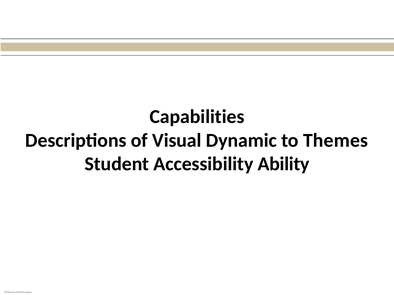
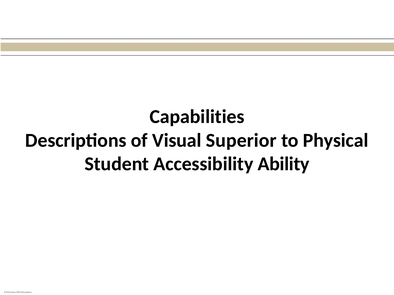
Dynamic: Dynamic -> Superior
Themes: Themes -> Physical
